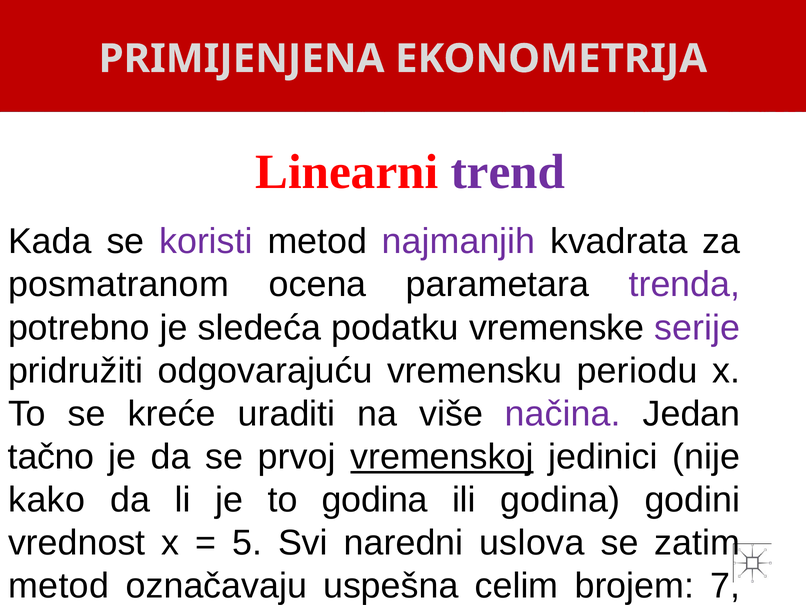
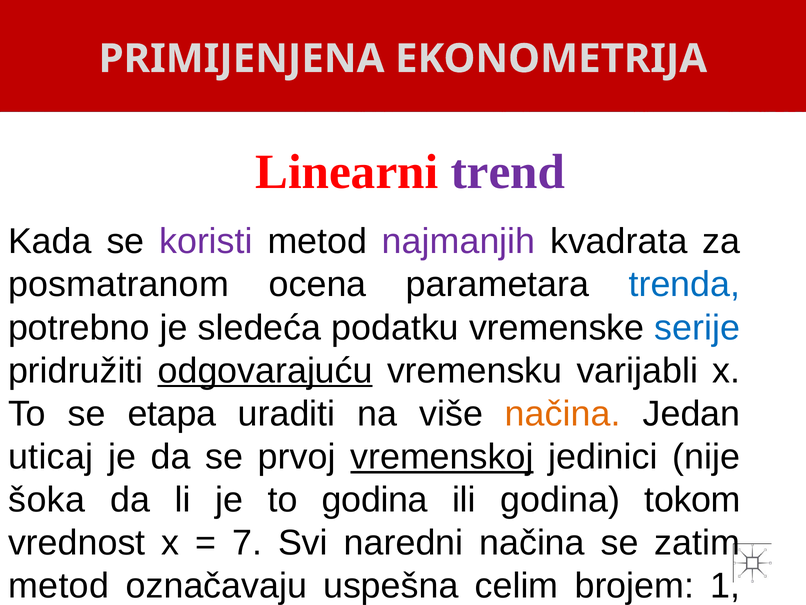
trenda colour: purple -> blue
serije colour: purple -> blue
odgovarajuću underline: none -> present
periodu: periodu -> varijabli
kreće: kreće -> etapa
načina at (563, 413) colour: purple -> orange
tačno: tačno -> uticaj
kako: kako -> šoka
godini: godini -> tokom
5: 5 -> 7
naredni uslova: uslova -> načina
7: 7 -> 1
